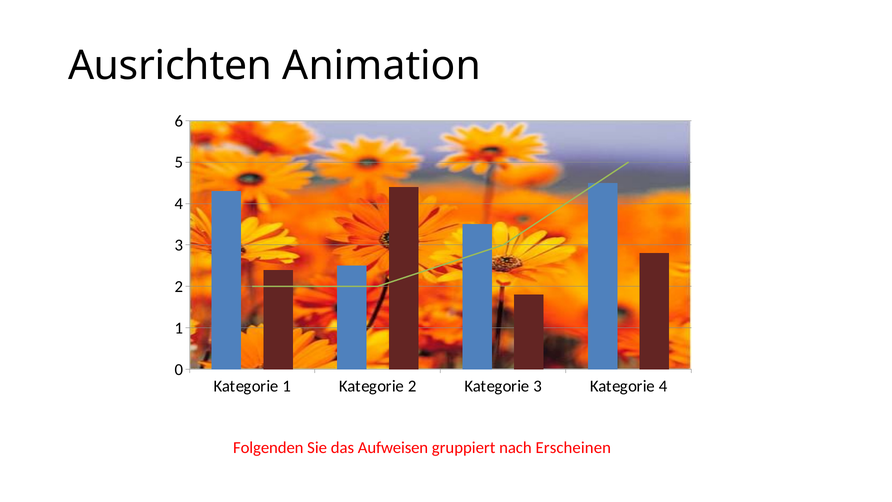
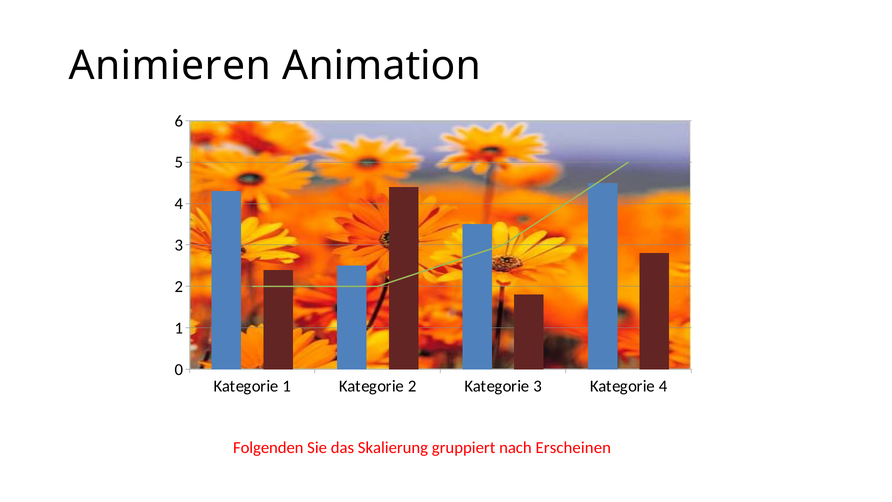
Ausrichten: Ausrichten -> Animieren
Aufweisen: Aufweisen -> Skalierung
